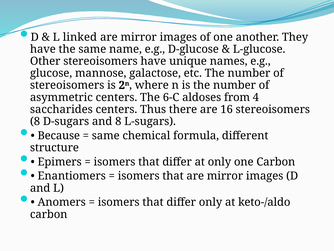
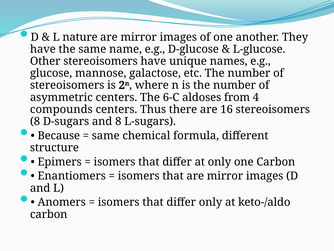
linked: linked -> nature
saccharides: saccharides -> compounds
